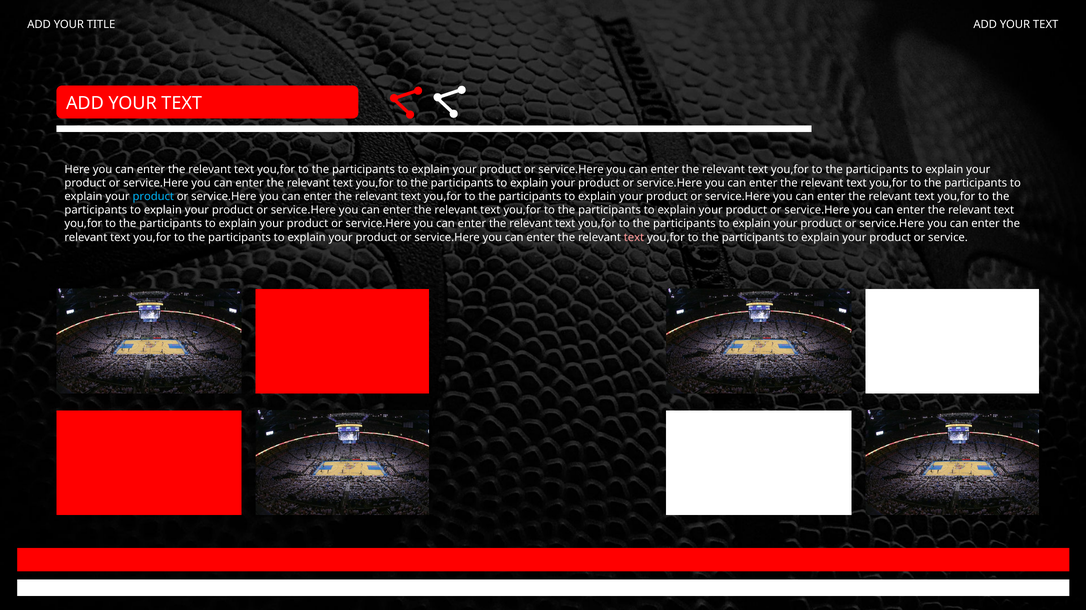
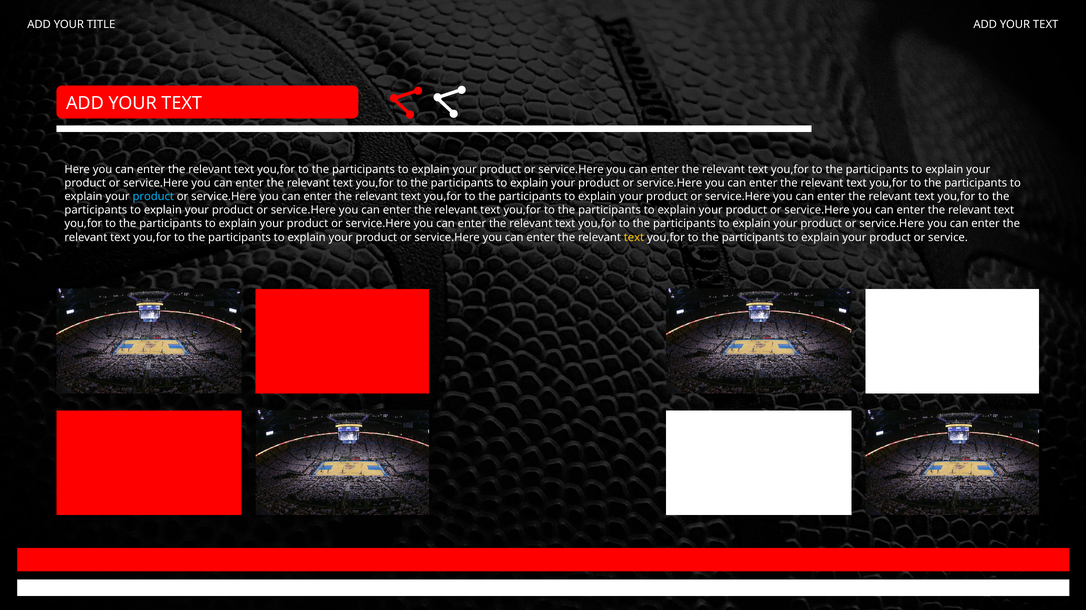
text at (634, 237) colour: pink -> yellow
